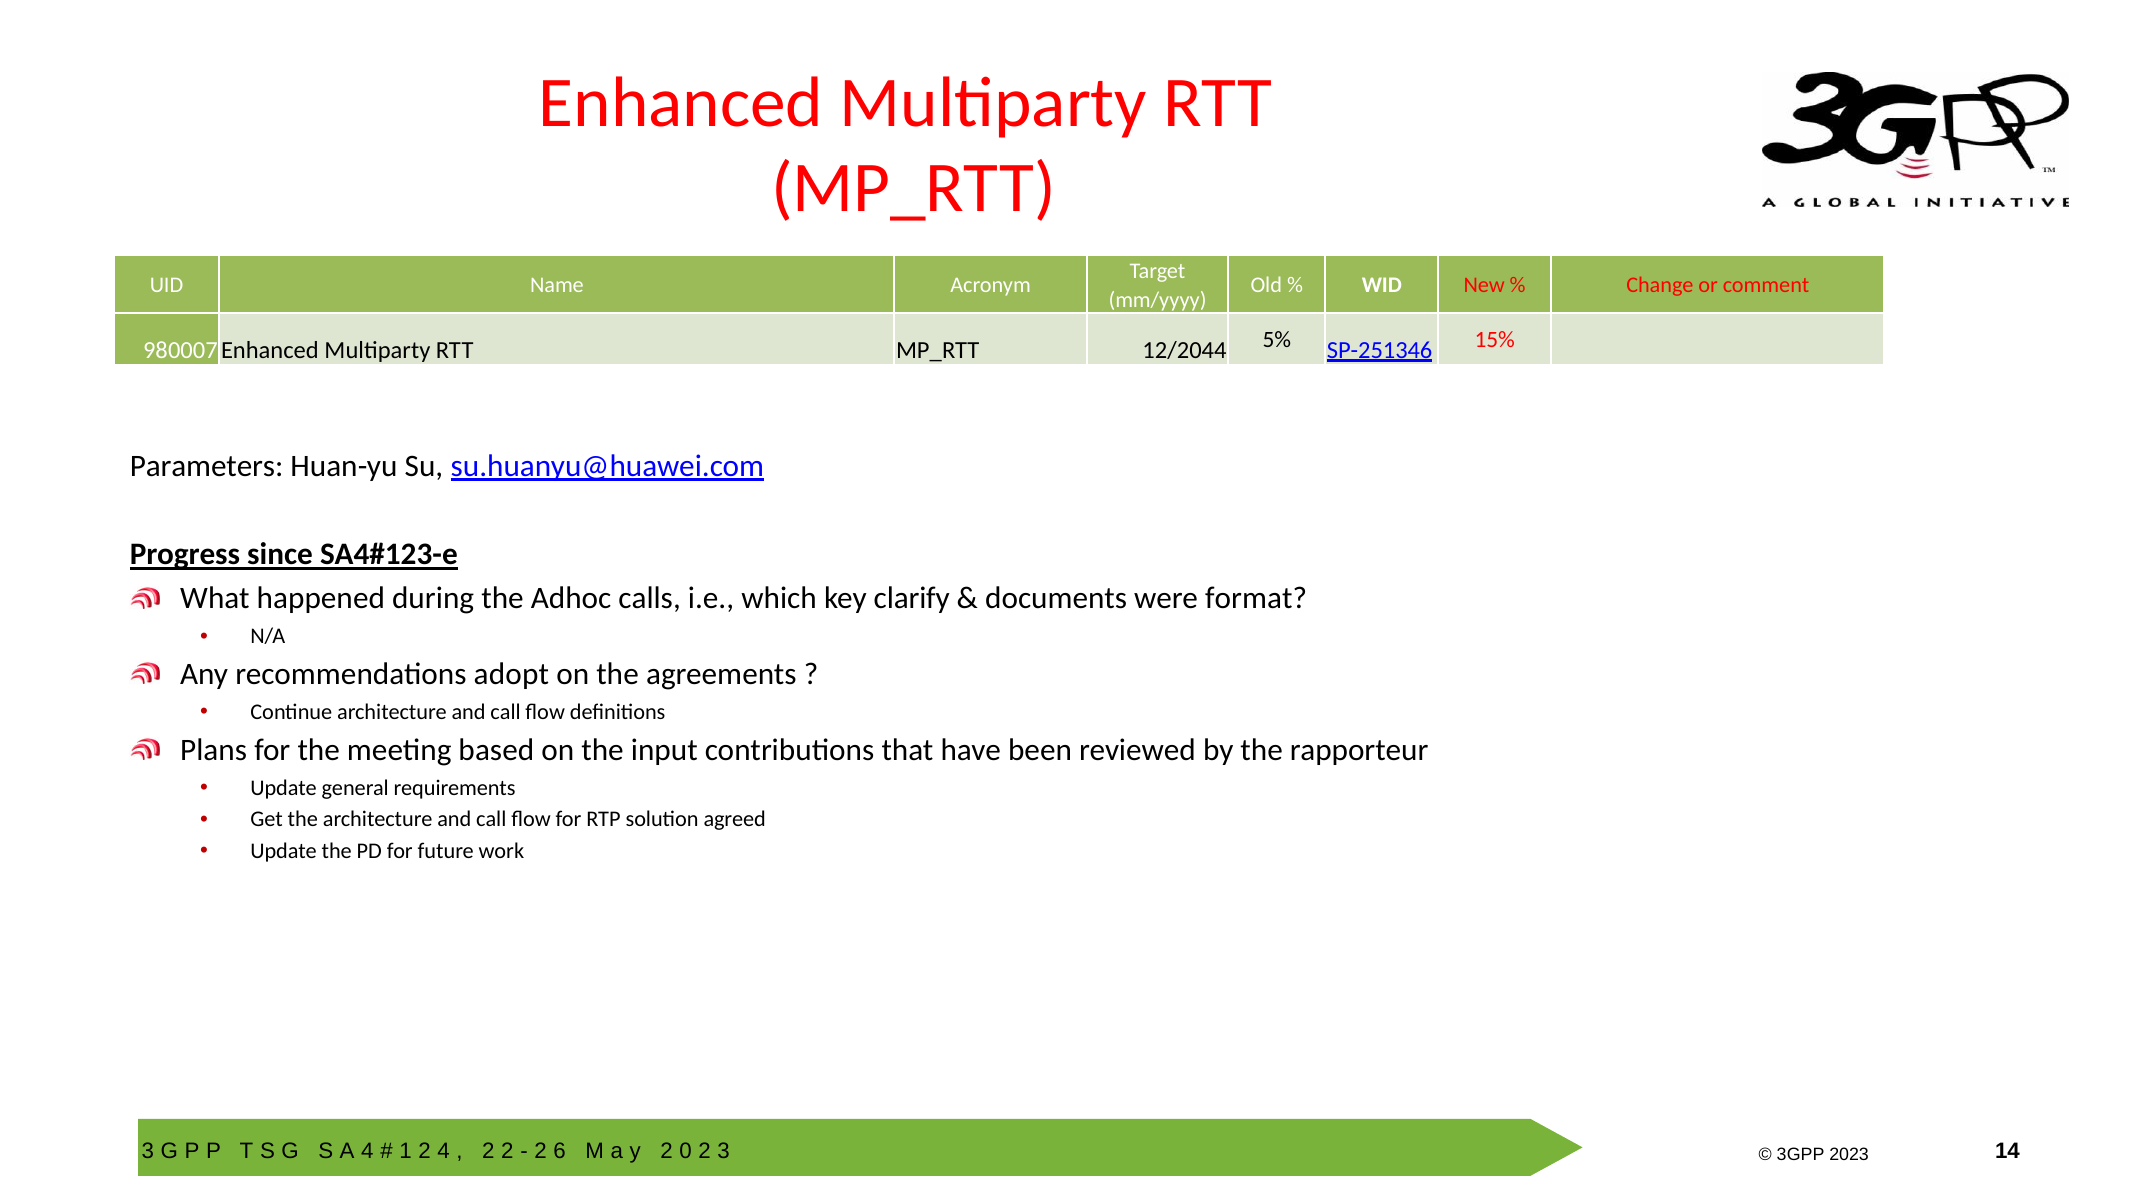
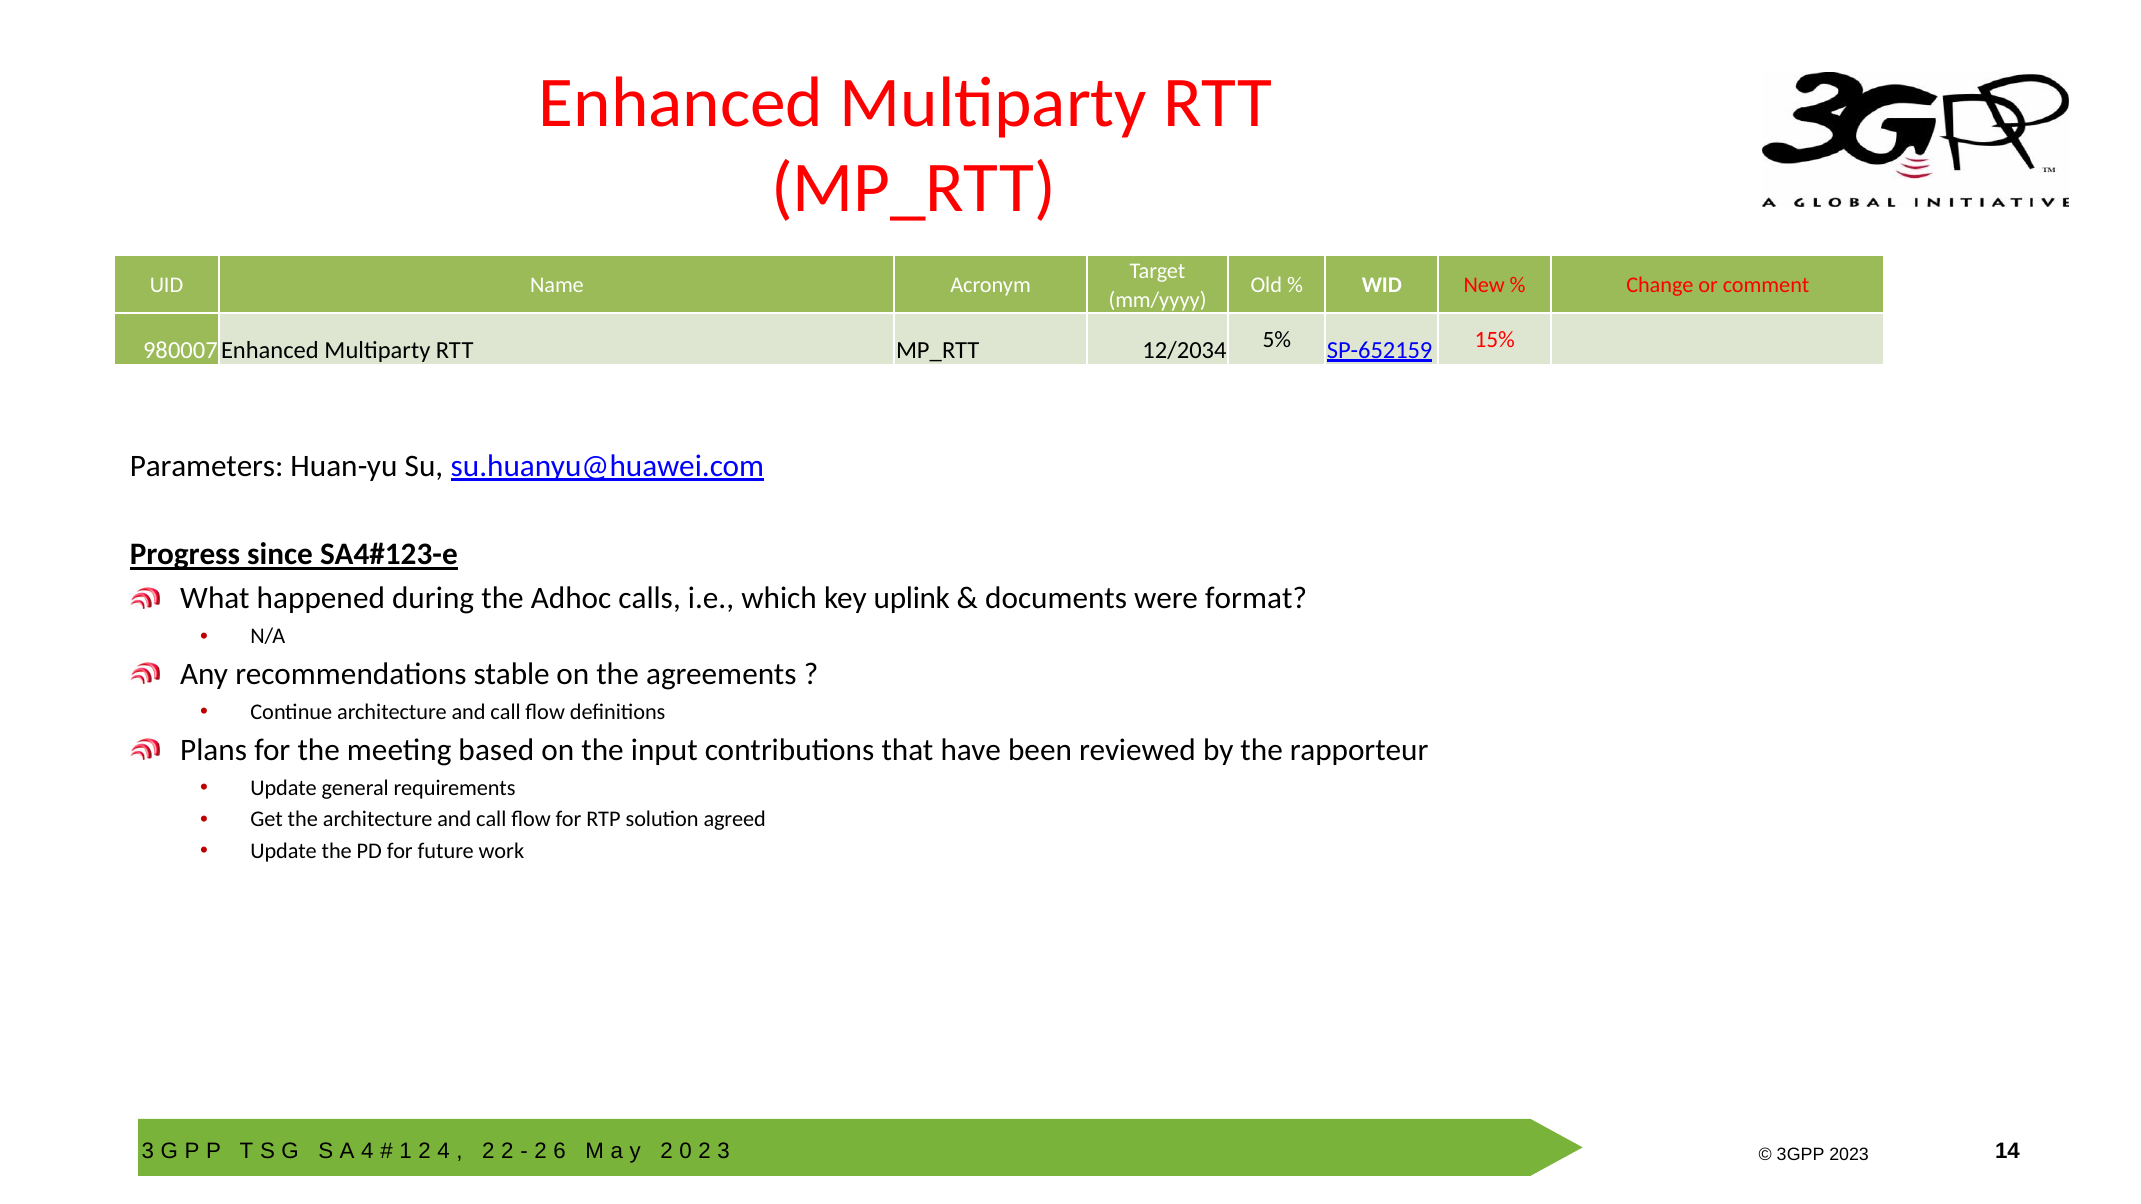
12/2044: 12/2044 -> 12/2034
SP-251346: SP-251346 -> SP-652159
clarify: clarify -> uplink
adopt: adopt -> stable
